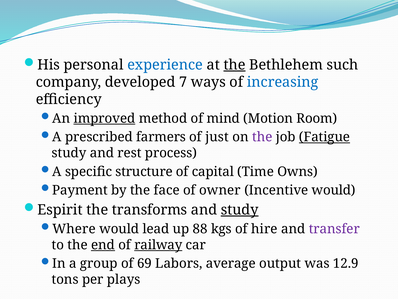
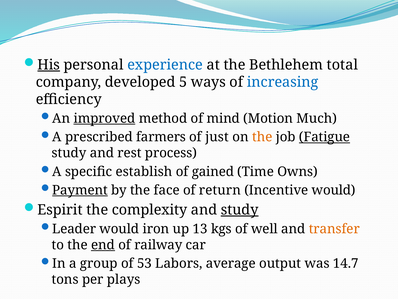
His underline: none -> present
the at (235, 65) underline: present -> none
such: such -> total
7: 7 -> 5
Room: Room -> Much
the at (262, 137) colour: purple -> orange
structure: structure -> establish
capital: capital -> gained
Payment underline: none -> present
owner: owner -> return
transforms: transforms -> complexity
Where: Where -> Leader
lead: lead -> iron
88: 88 -> 13
hire: hire -> well
transfer colour: purple -> orange
railway underline: present -> none
69: 69 -> 53
12.9: 12.9 -> 14.7
